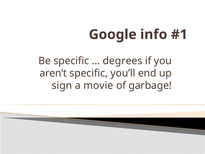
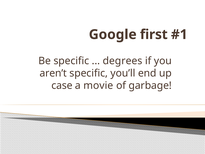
info: info -> first
sign: sign -> case
